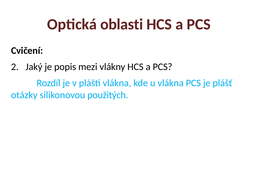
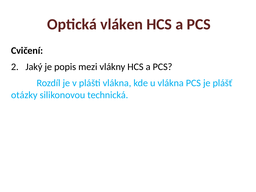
oblasti: oblasti -> vláken
použitých: použitých -> technická
